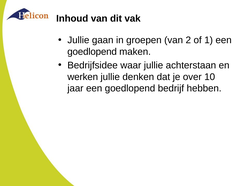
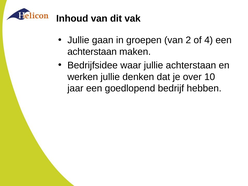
1: 1 -> 4
goedlopend at (92, 52): goedlopend -> achterstaan
